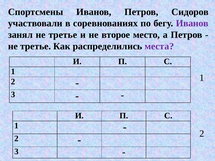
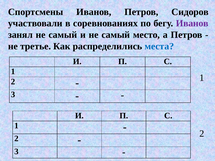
занял не третье: третье -> самый
и не второе: второе -> самый
места colour: purple -> blue
